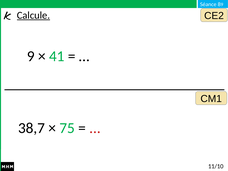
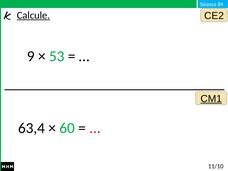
41: 41 -> 53
CM1 underline: none -> present
38,7: 38,7 -> 63,4
75: 75 -> 60
